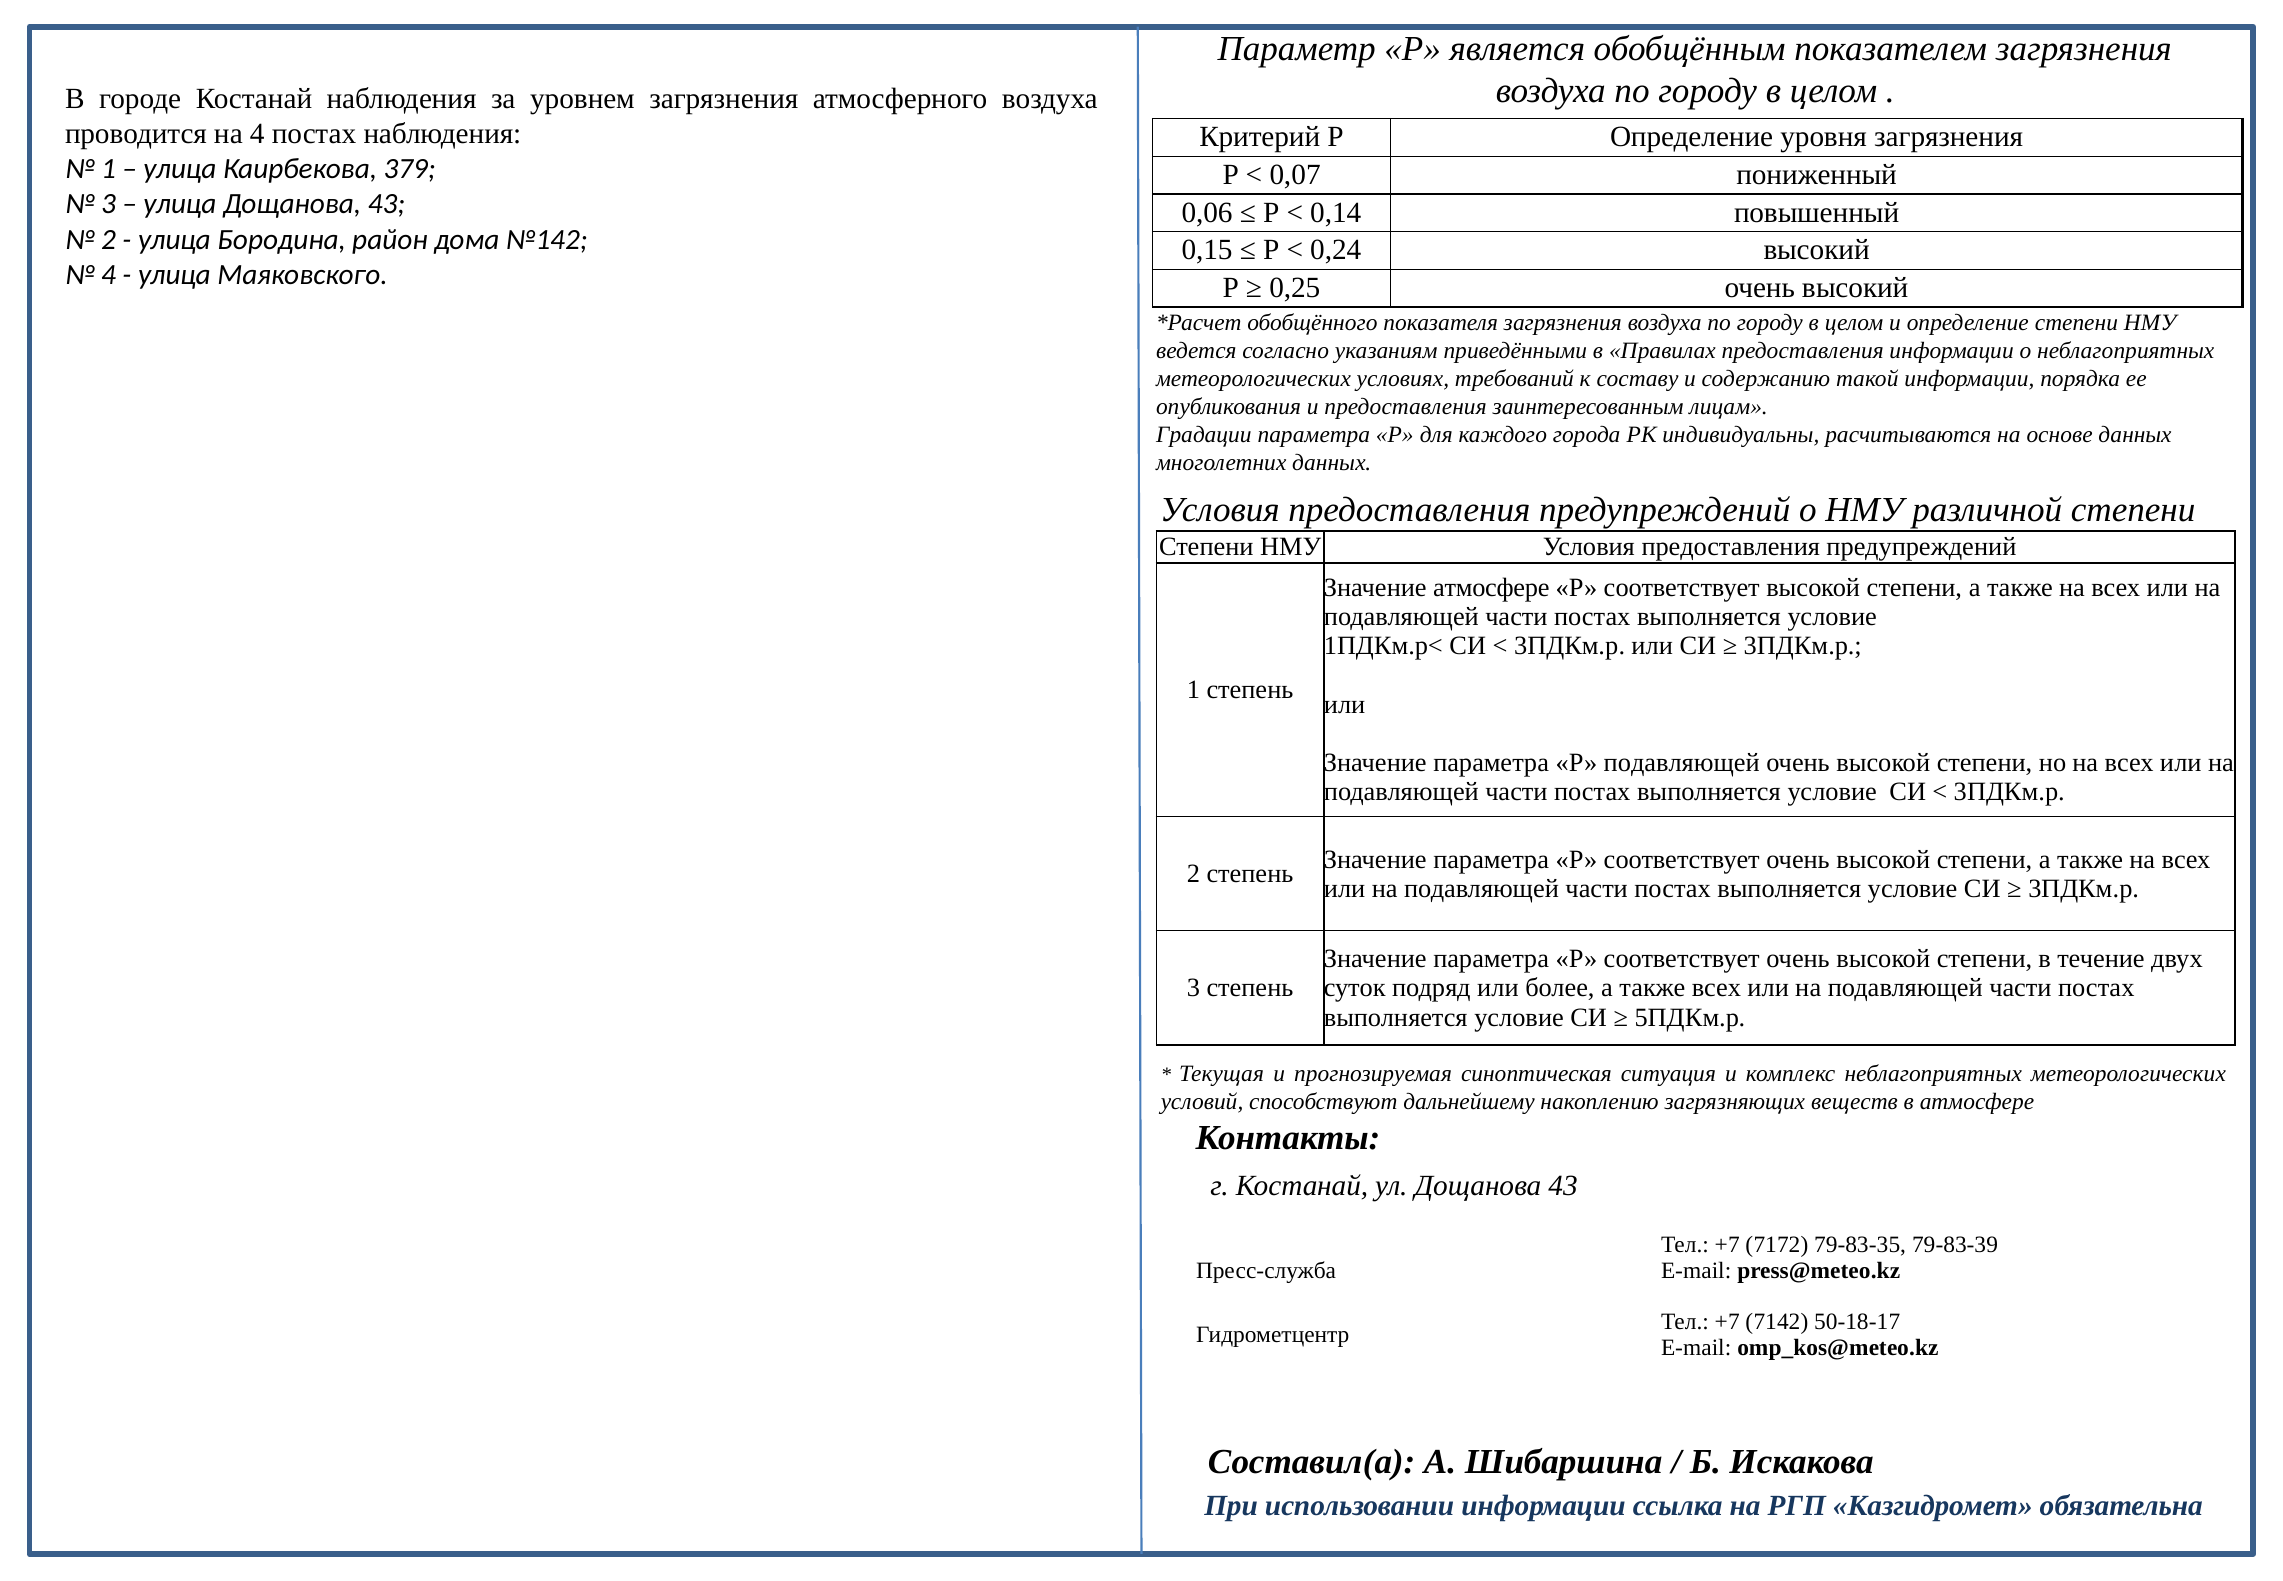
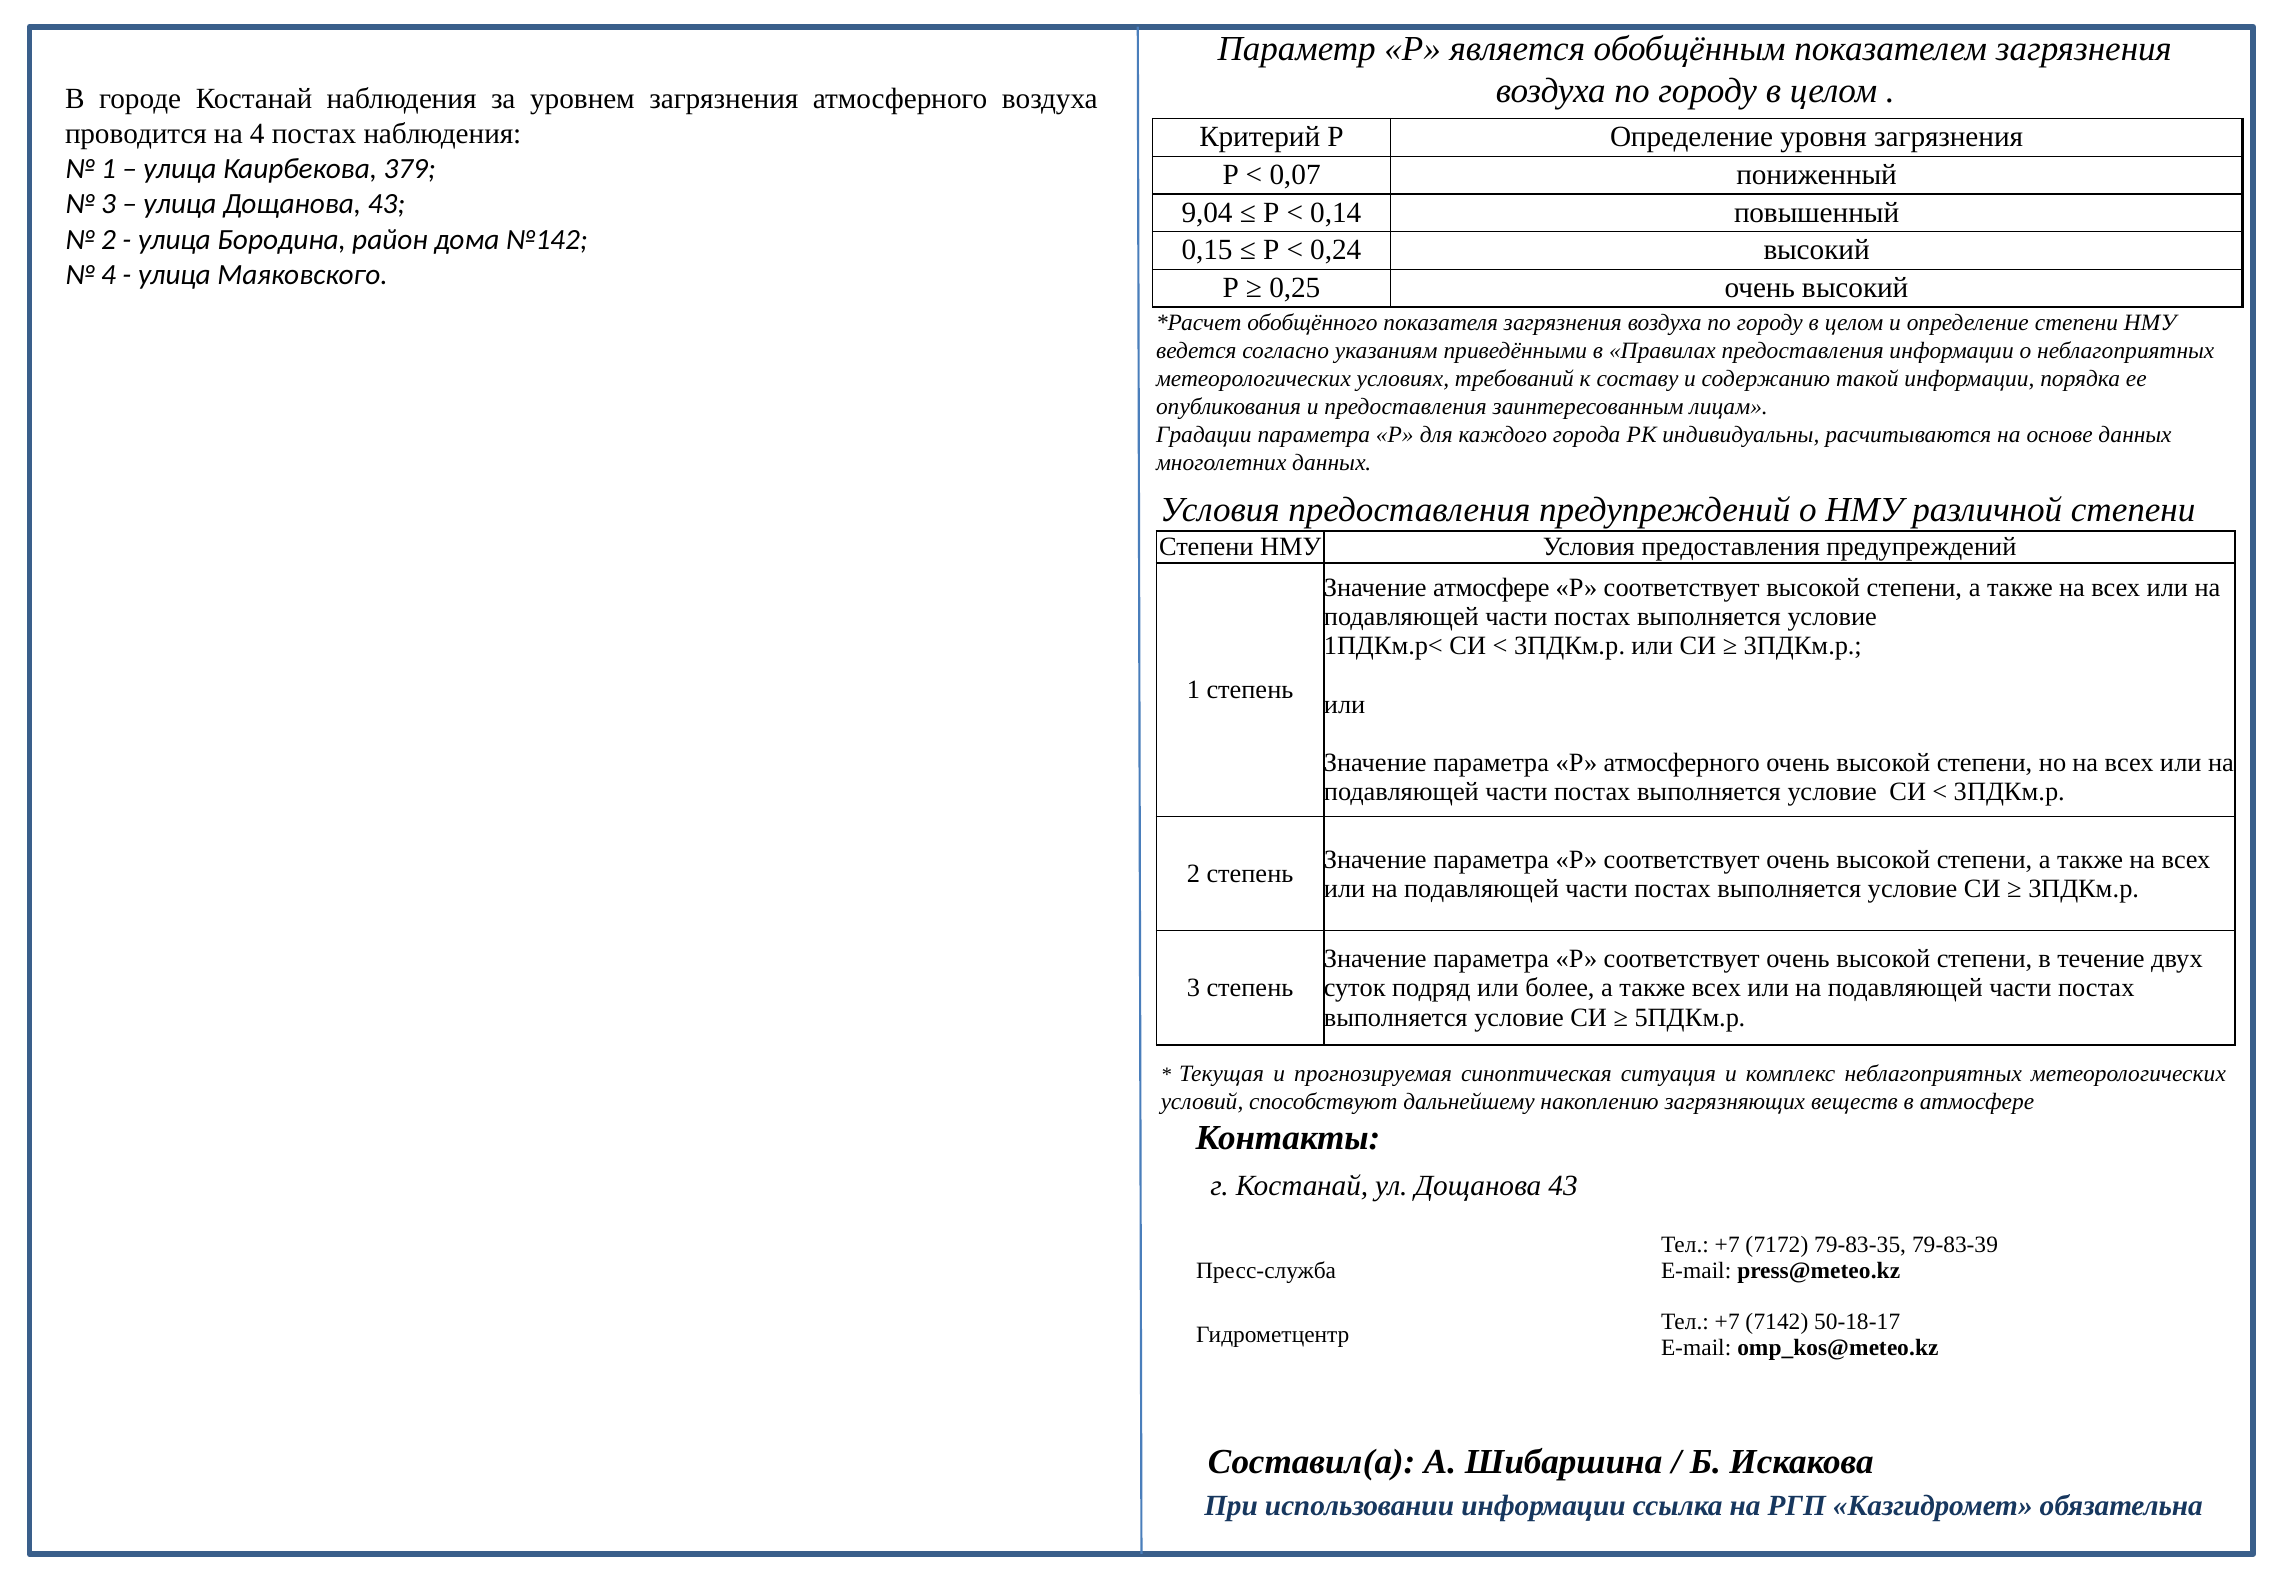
0,06: 0,06 -> 9,04
Р подавляющей: подавляющей -> атмосферного
